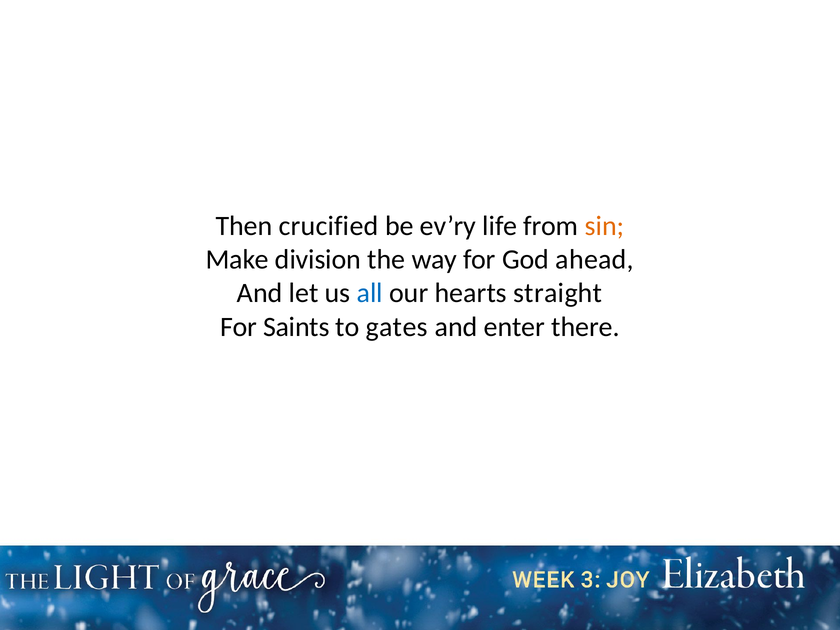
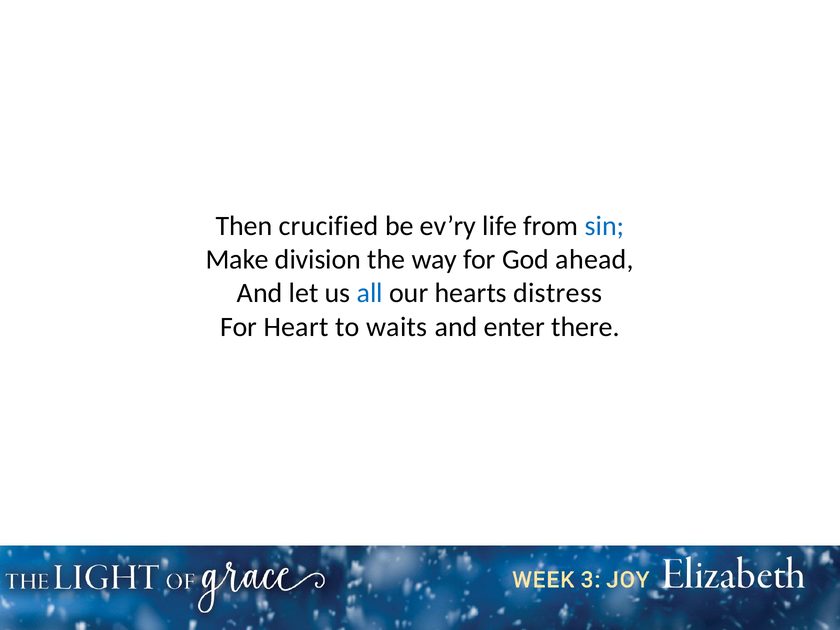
sin colour: orange -> blue
straight: straight -> distress
Saints: Saints -> Heart
gates: gates -> waits
